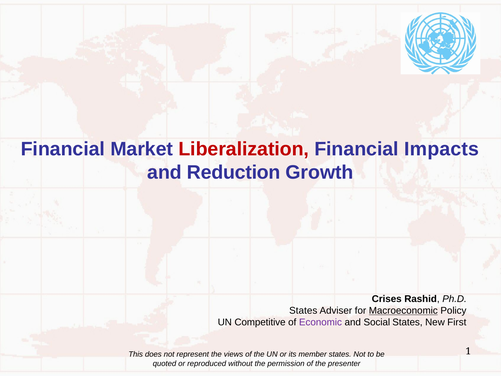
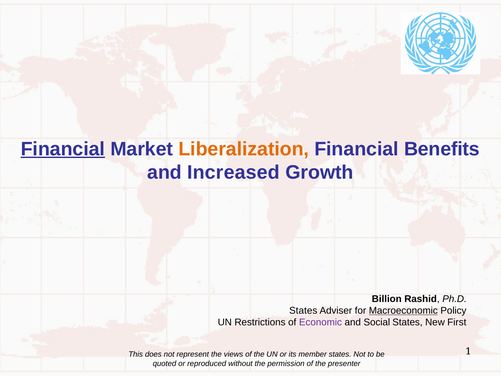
Financial at (63, 149) underline: none -> present
Liberalization colour: red -> orange
Impacts: Impacts -> Benefits
Reduction: Reduction -> Increased
Crises: Crises -> Billion
Competitive: Competitive -> Restrictions
